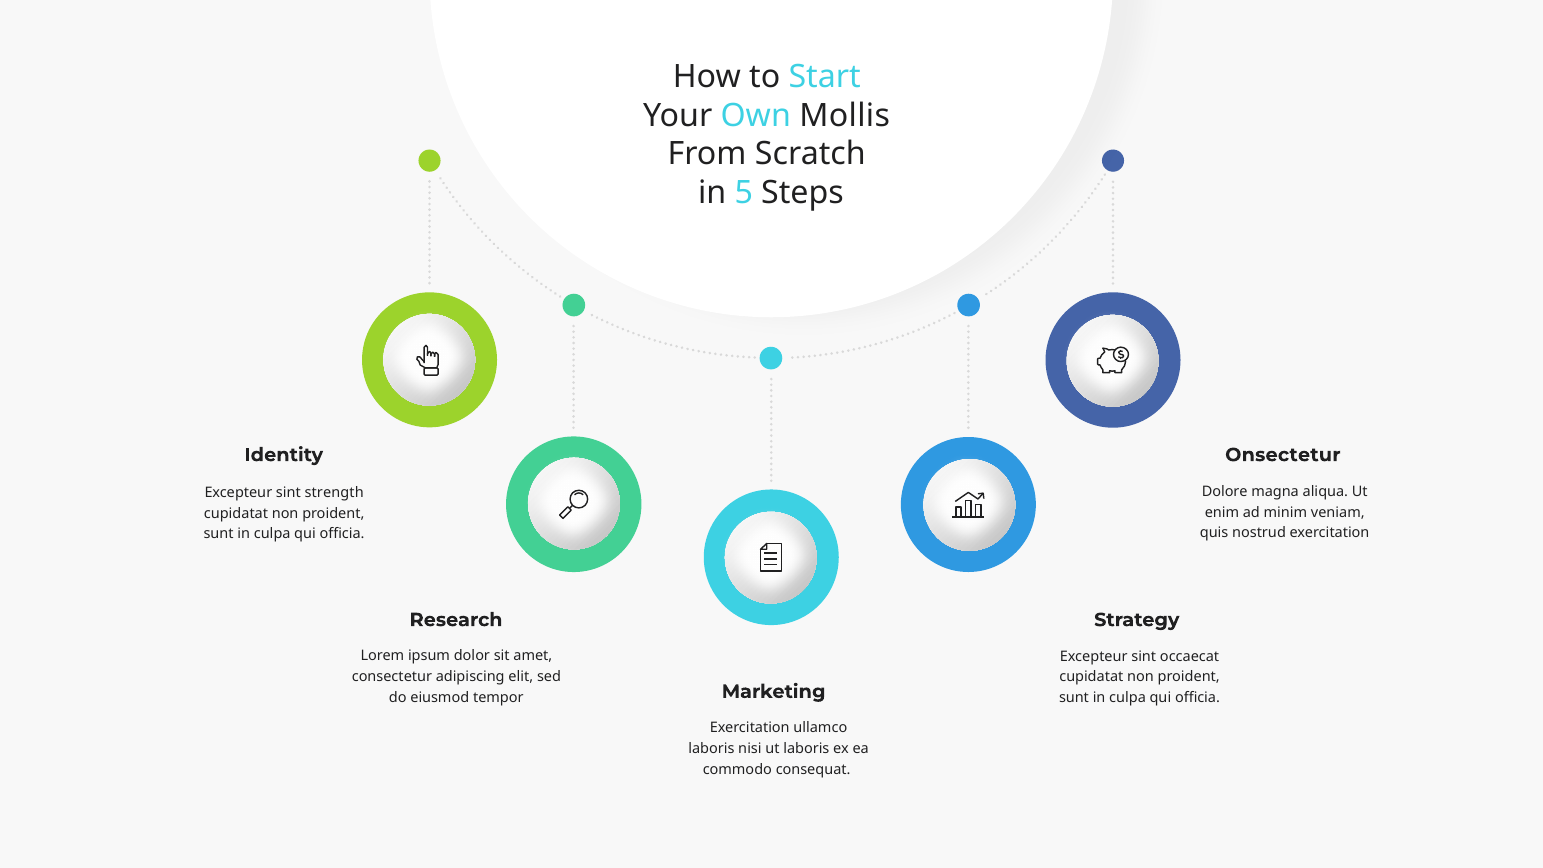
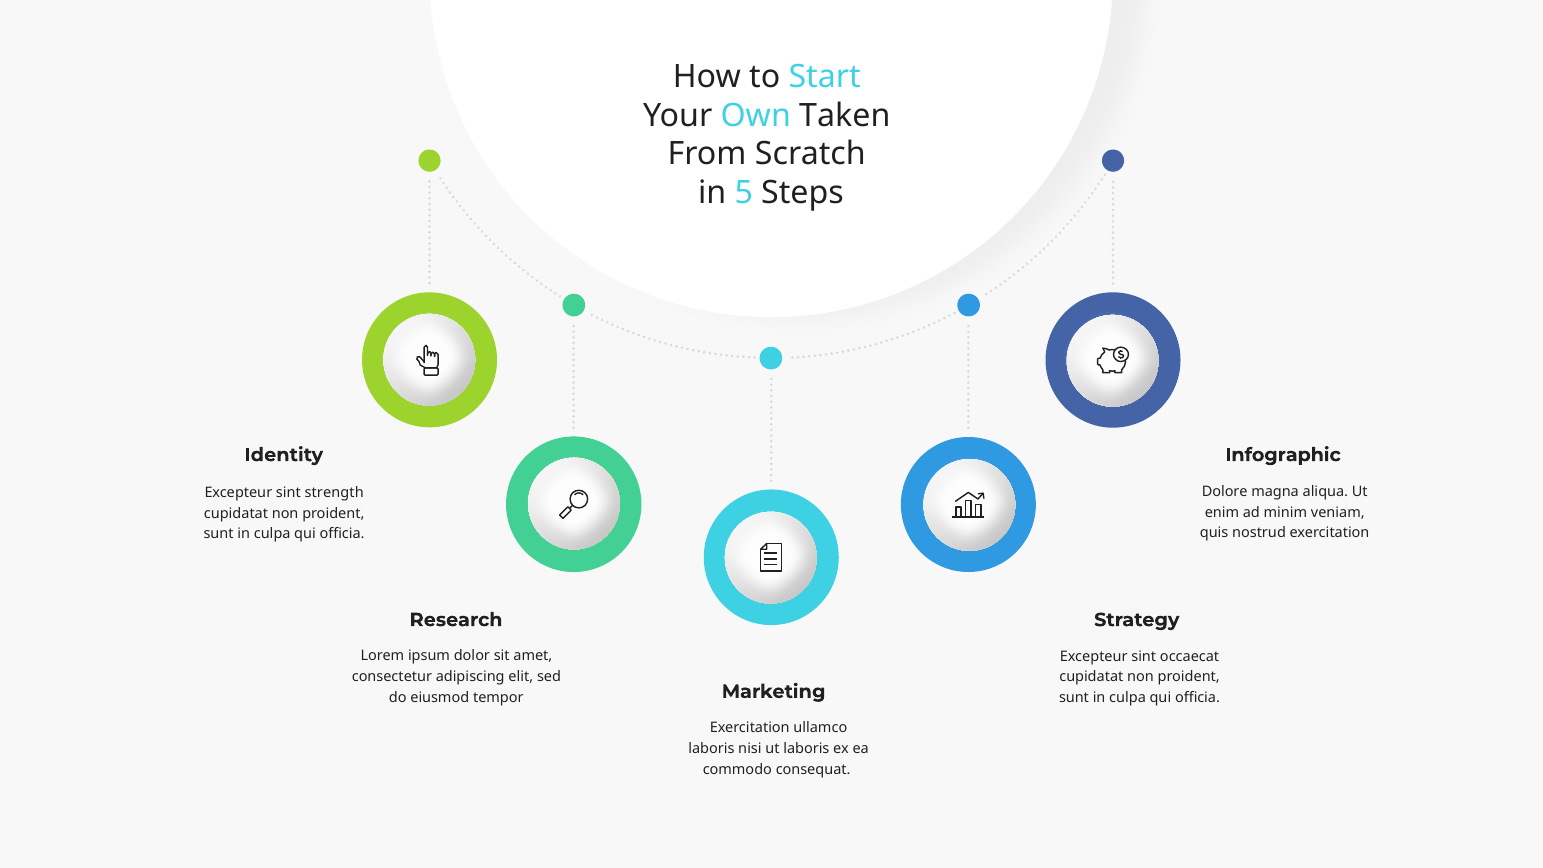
Mollis: Mollis -> Taken
Onsectetur: Onsectetur -> Infographic
